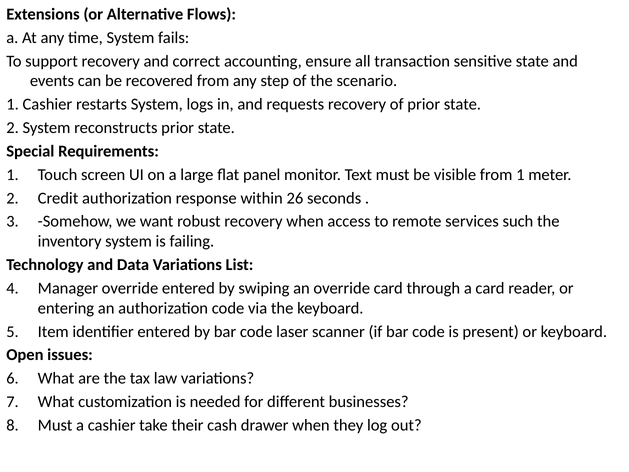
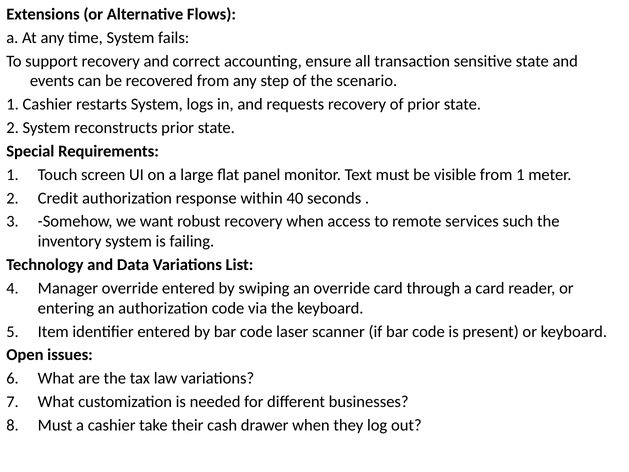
26: 26 -> 40
